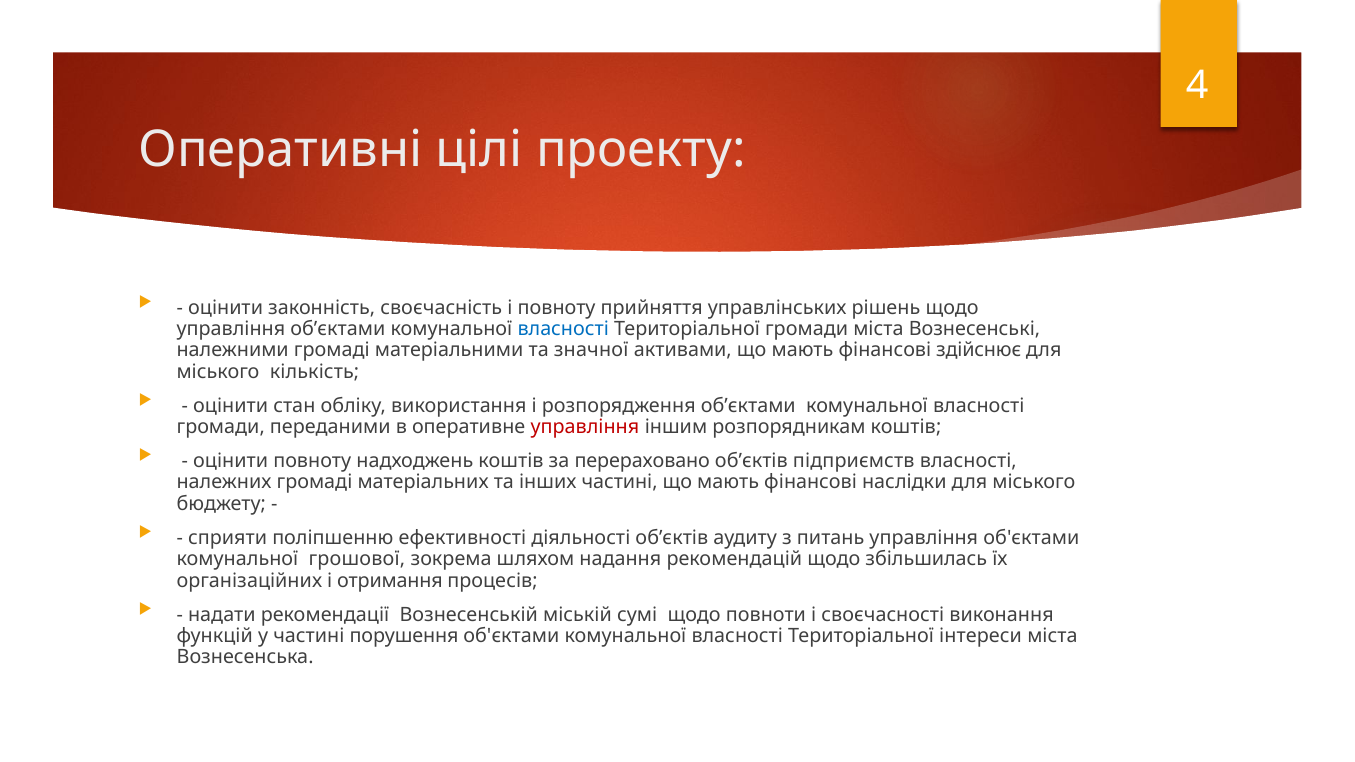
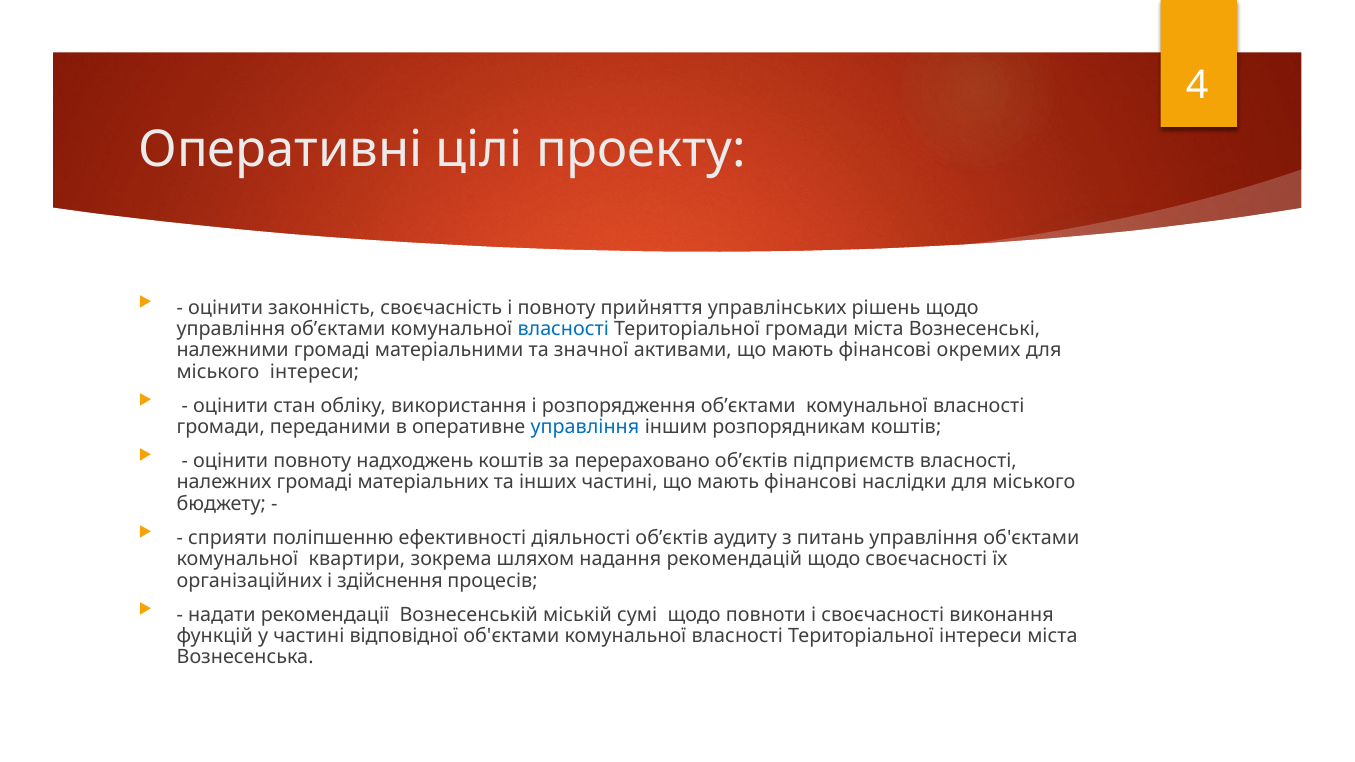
здійснює: здійснює -> окремих
міського кількість: кількість -> інтереси
управління at (585, 427) colour: red -> blue
грошової: грошової -> квартири
щодо збільшилась: збільшилась -> своєчасності
отримання: отримання -> здійснення
порушення: порушення -> відповідної
